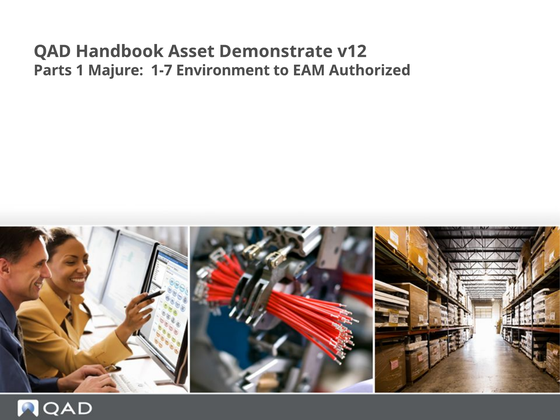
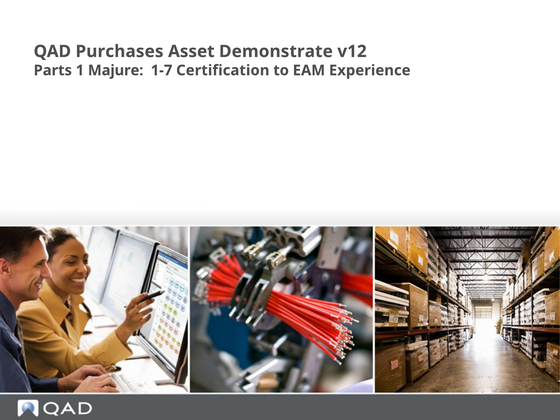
Handbook: Handbook -> Purchases
Environment: Environment -> Certification
Authorized: Authorized -> Experience
